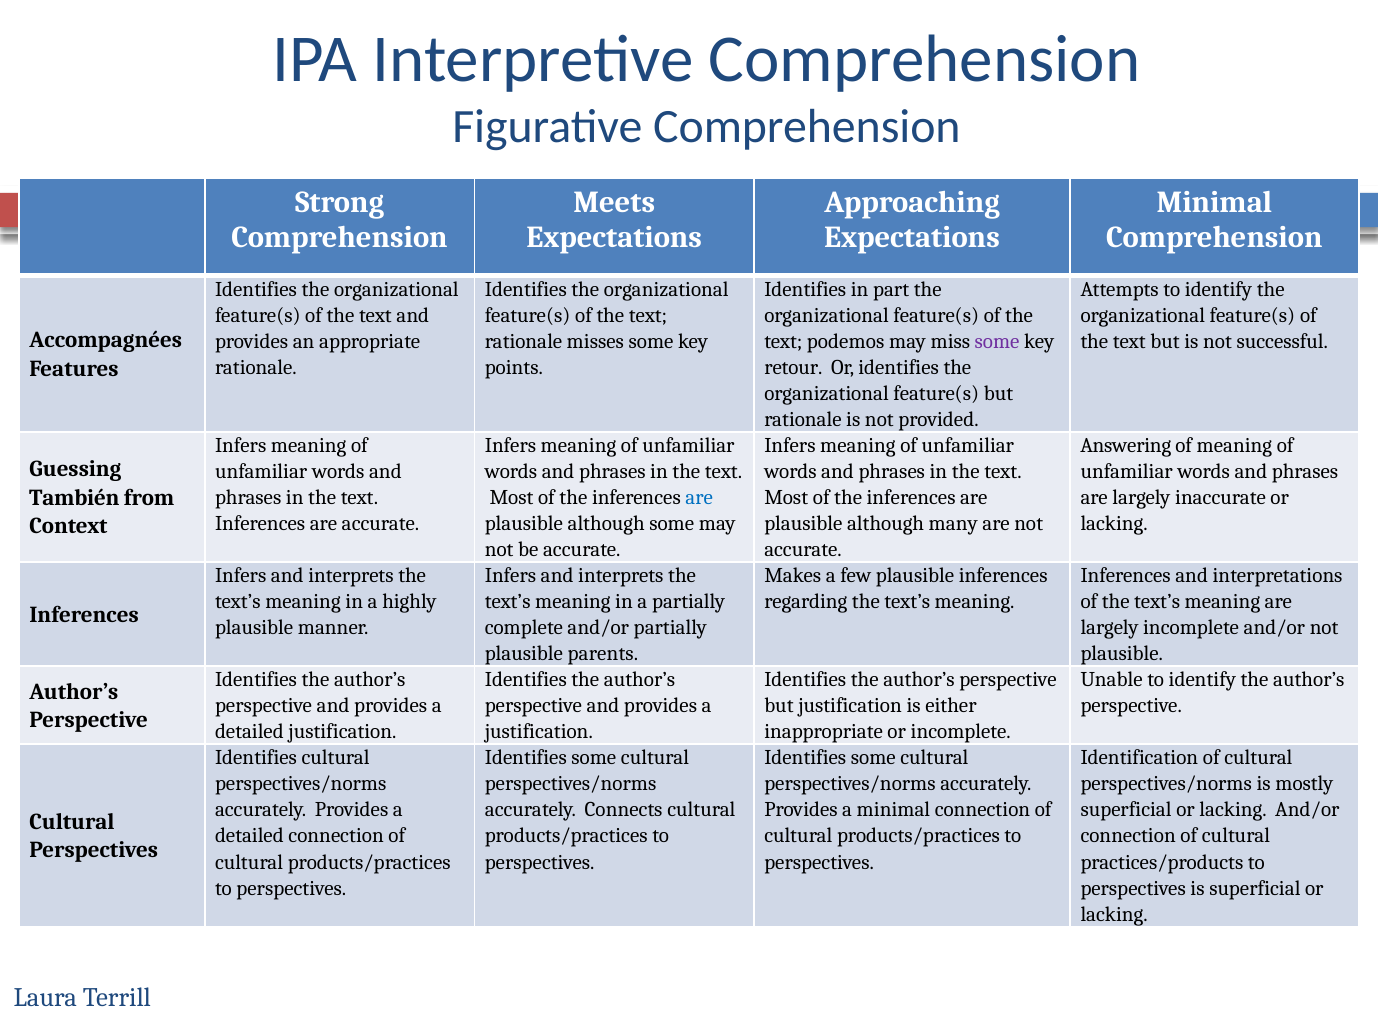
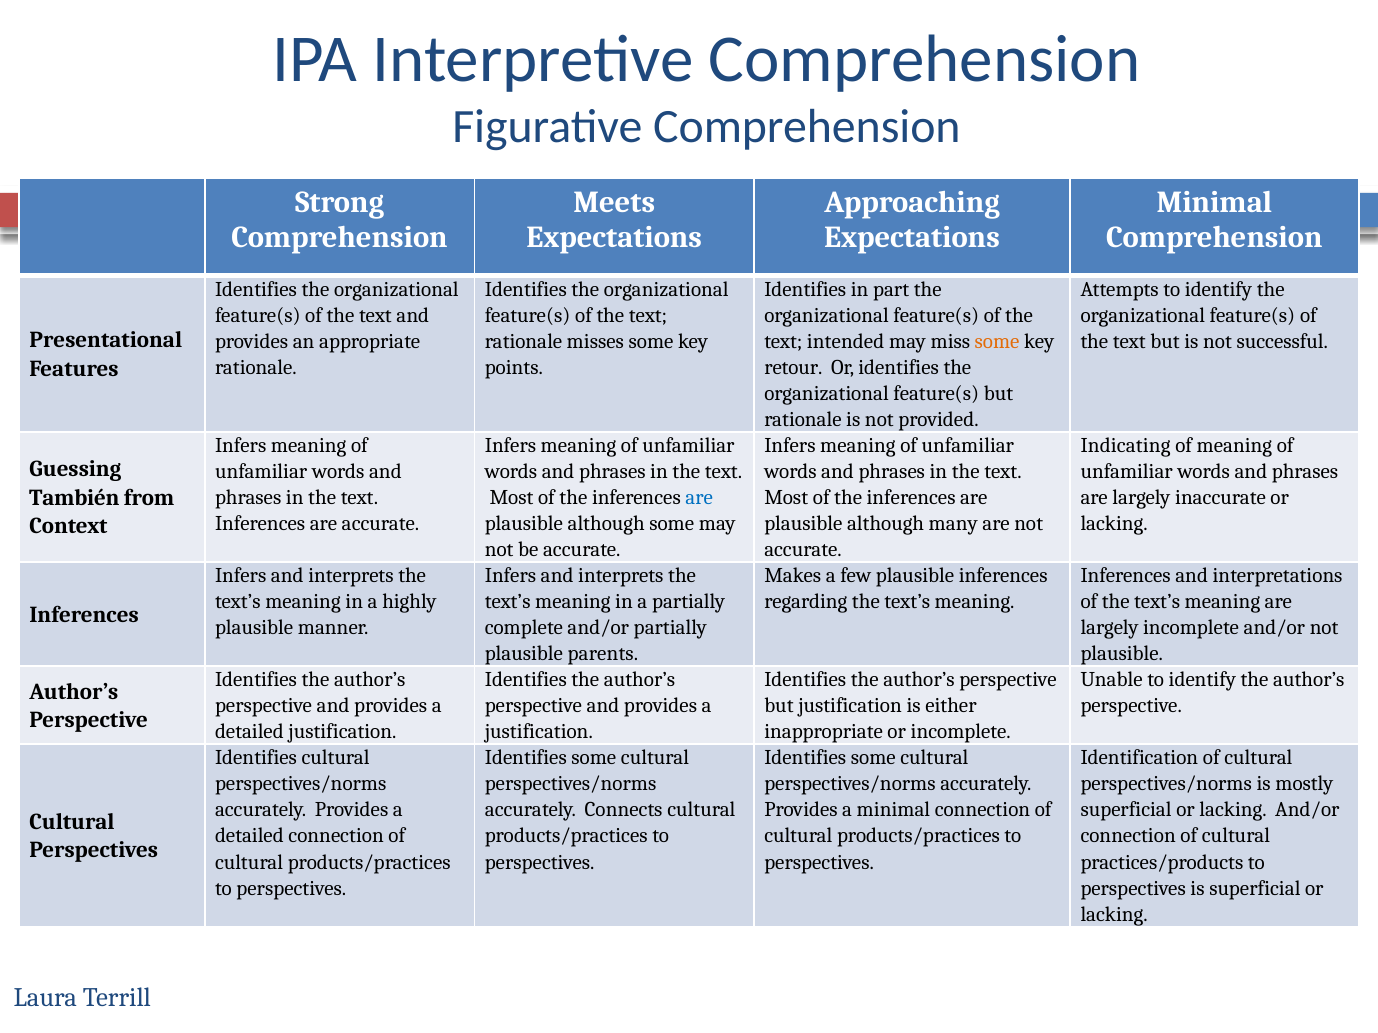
Accompagnées: Accompagnées -> Presentational
podemos: podemos -> intended
some at (997, 341) colour: purple -> orange
Answering: Answering -> Indicating
